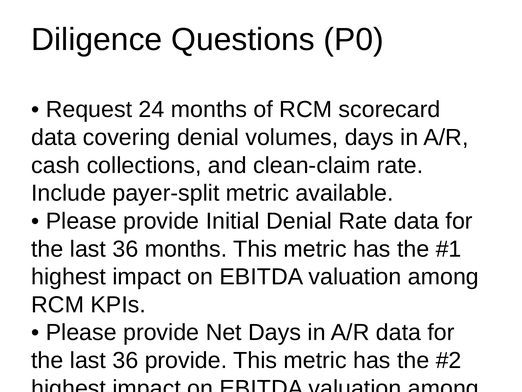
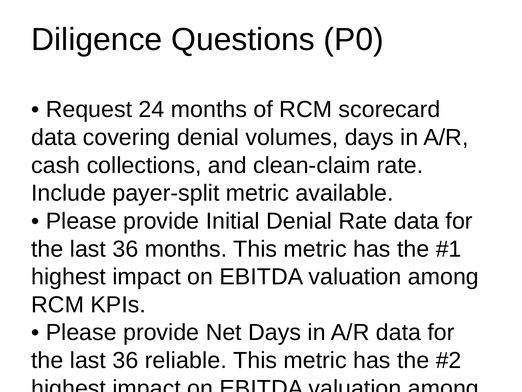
36 provide: provide -> reliable
